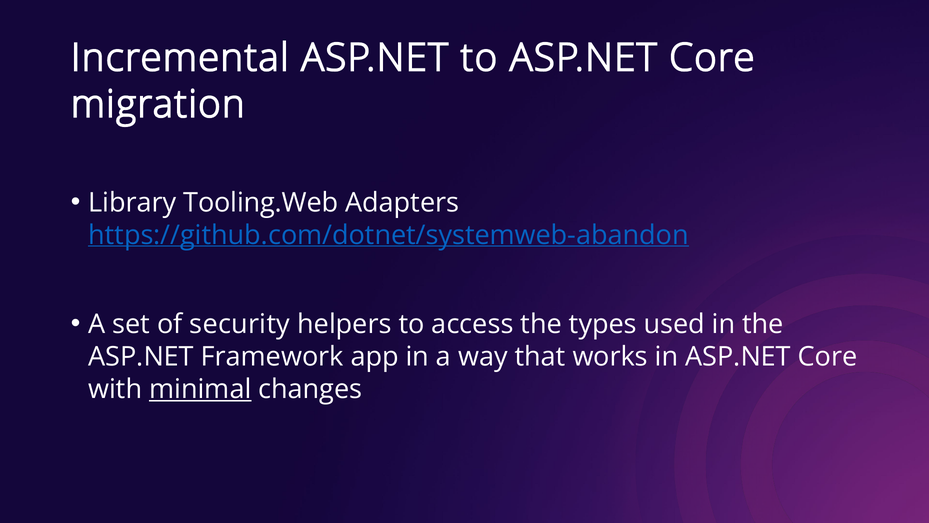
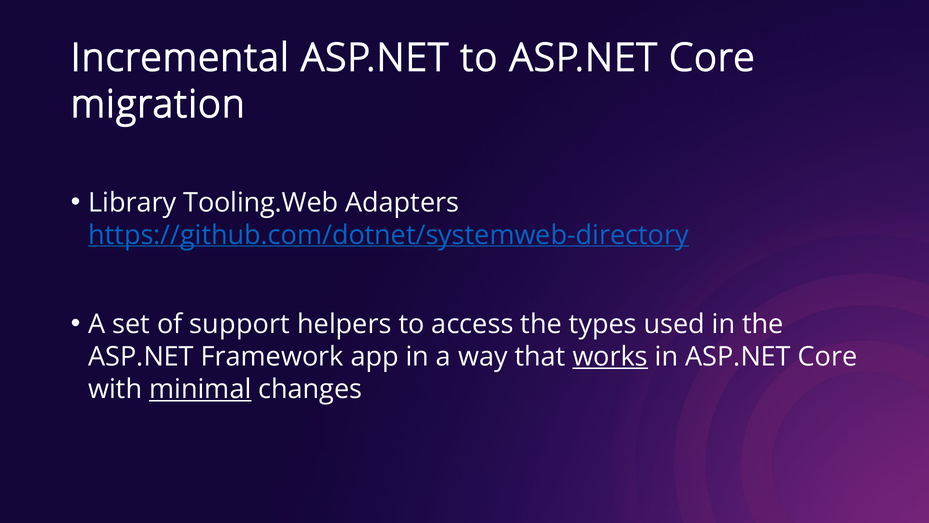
https://github.com/dotnet/systemweb-abandon: https://github.com/dotnet/systemweb-abandon -> https://github.com/dotnet/systemweb-directory
security: security -> support
works underline: none -> present
